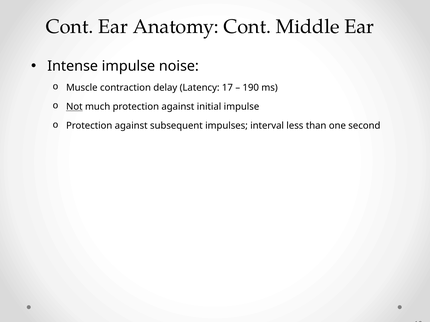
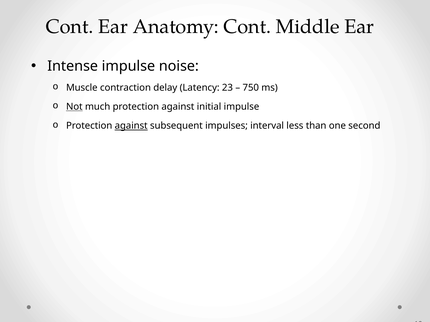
17: 17 -> 23
190: 190 -> 750
against at (131, 126) underline: none -> present
